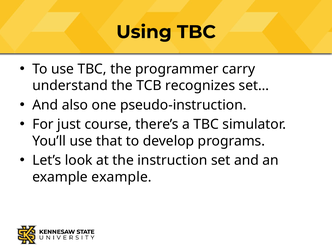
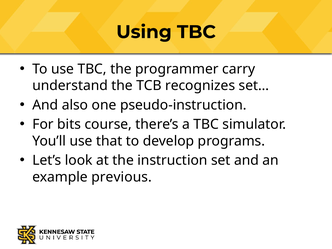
just: just -> bits
example example: example -> previous
